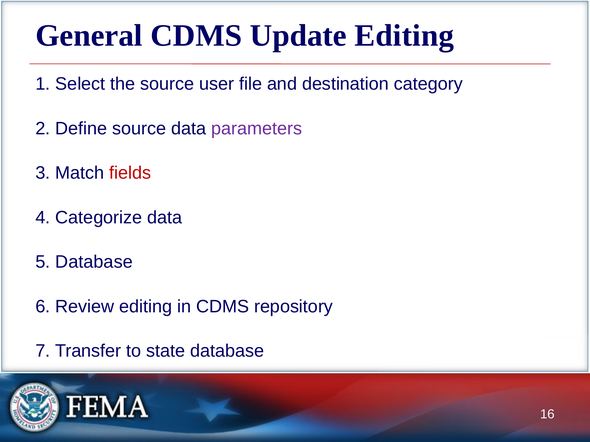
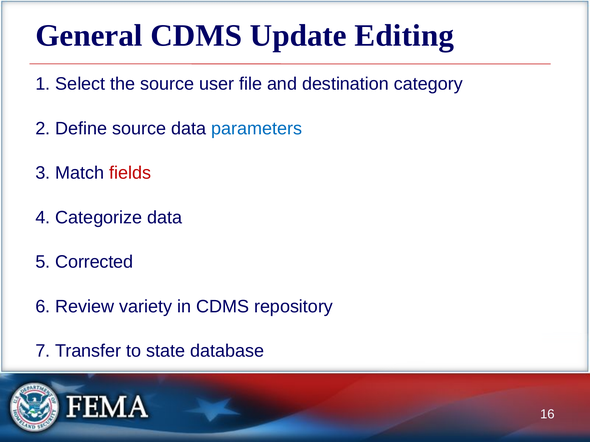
parameters colour: purple -> blue
5 Database: Database -> Corrected
Review editing: editing -> variety
